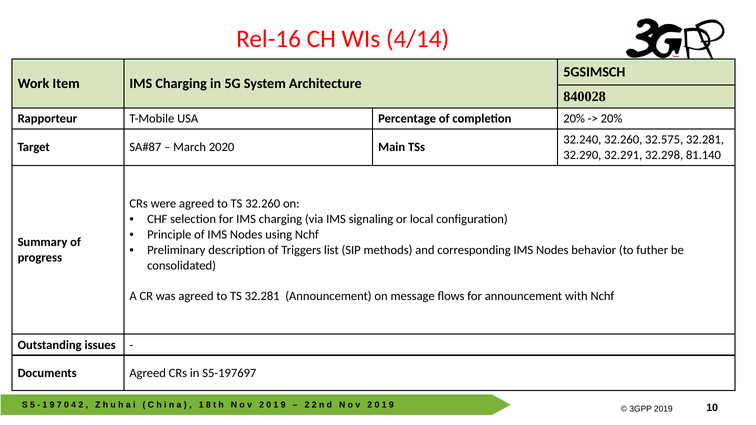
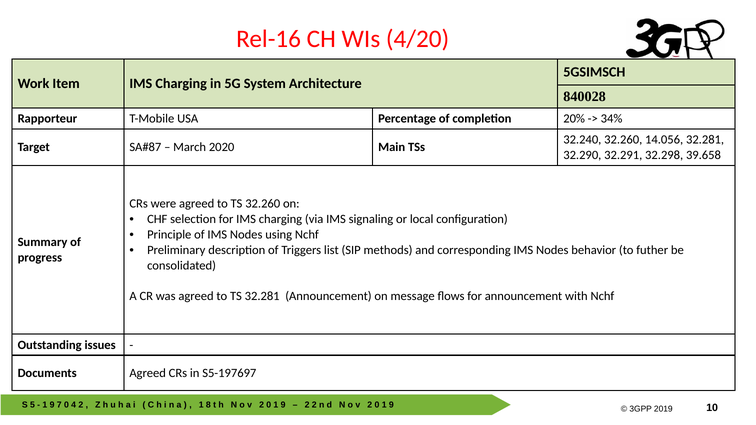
4/14: 4/14 -> 4/20
20% at (612, 119): 20% -> 34%
32.575: 32.575 -> 14.056
81.140: 81.140 -> 39.658
